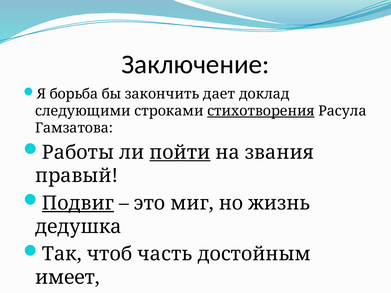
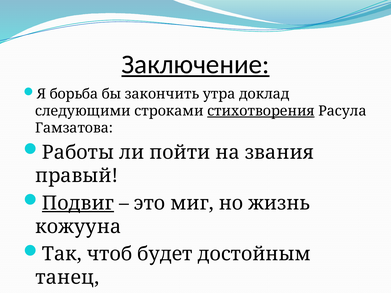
Заключение underline: none -> present
дает: дает -> утра
пойти underline: present -> none
дедушка: дедушка -> кожууна
часть: часть -> будет
имеет: имеет -> танец
